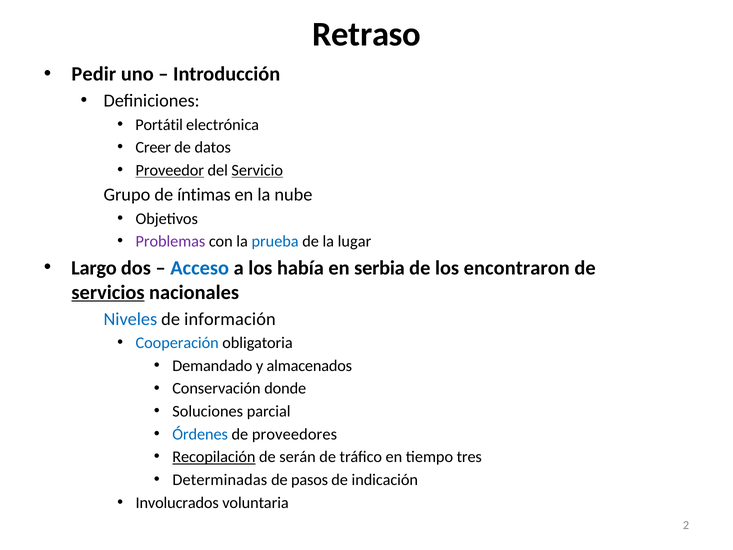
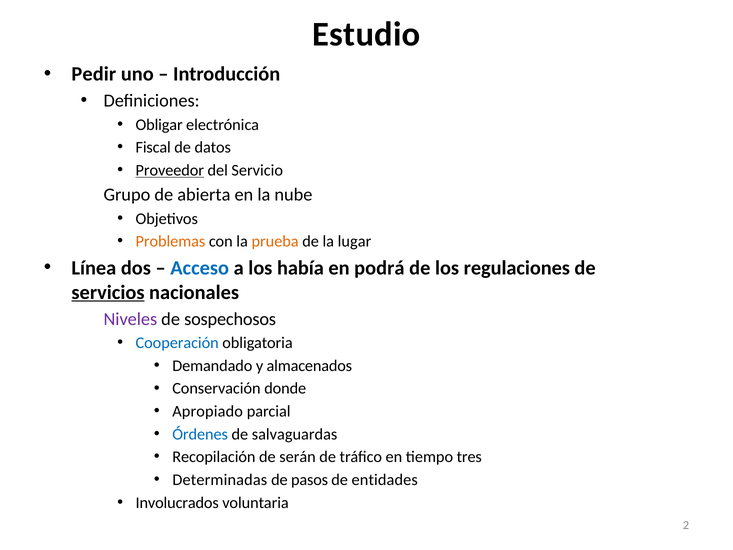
Retraso: Retraso -> Estudio
Portátil: Portátil -> Obligar
Creer: Creer -> Fiscal
Servicio underline: present -> none
íntimas: íntimas -> abierta
Problemas colour: purple -> orange
prueba colour: blue -> orange
Largo: Largo -> Línea
serbia: serbia -> podrá
encontraron: encontraron -> regulaciones
Niveles colour: blue -> purple
información: información -> sospechosos
Soluciones: Soluciones -> Apropiado
proveedores: proveedores -> salvaguardas
Recopilación underline: present -> none
indicación: indicación -> entidades
